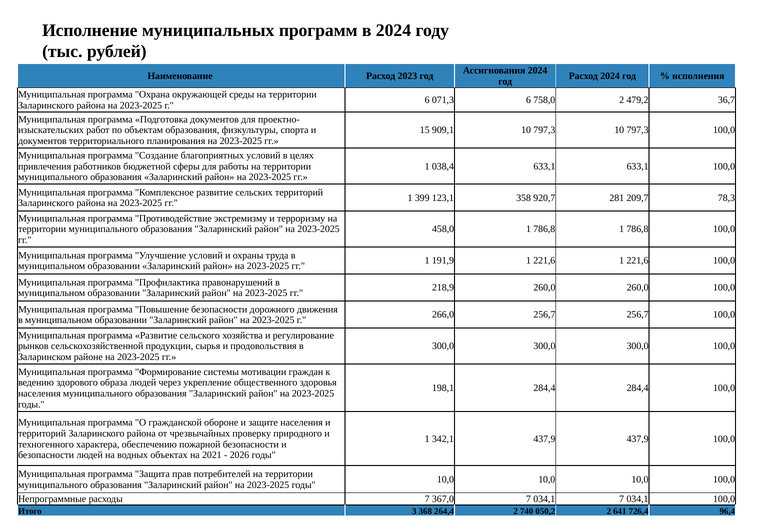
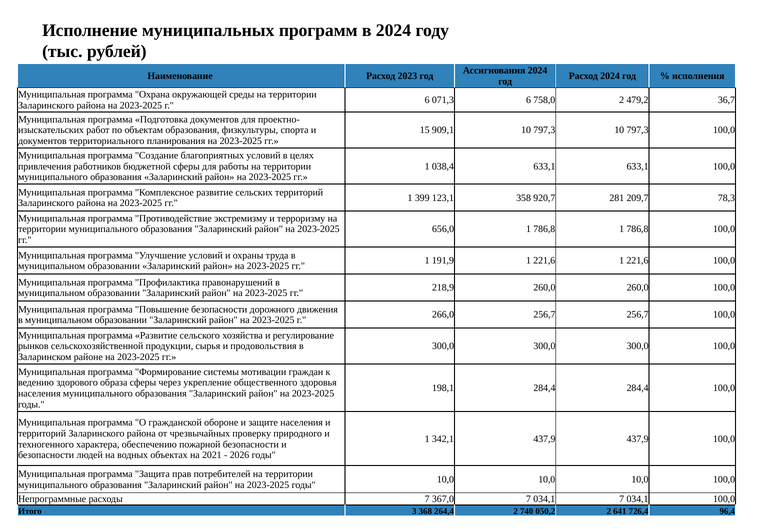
458,0: 458,0 -> 656,0
образа людей: людей -> сферы
